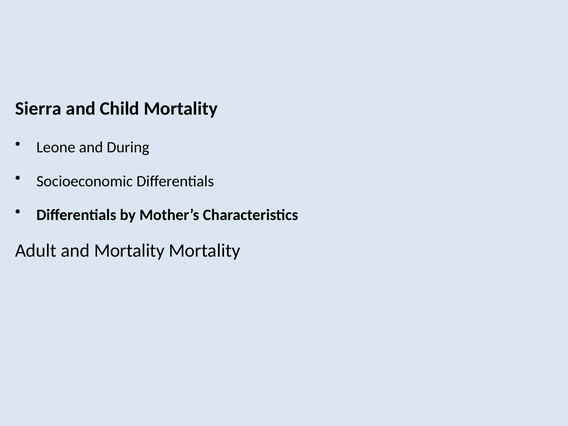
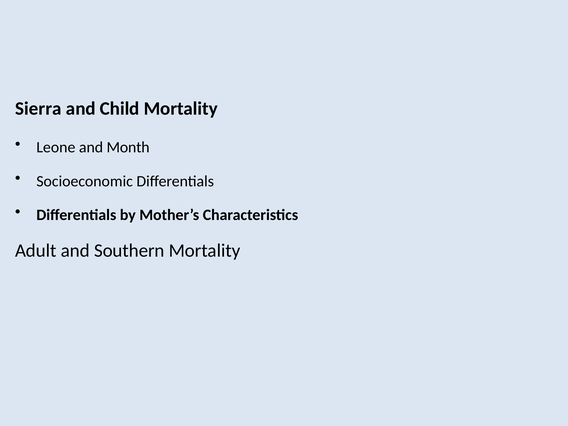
During: During -> Month
and Mortality: Mortality -> Southern
